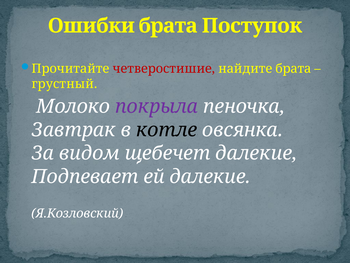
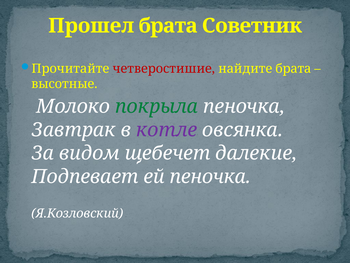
Ошибки: Ошибки -> Прошел
Поступок: Поступок -> Советник
грустный: грустный -> высотные
покрыла colour: purple -> green
котле colour: black -> purple
ей далекие: далекие -> пеночка
